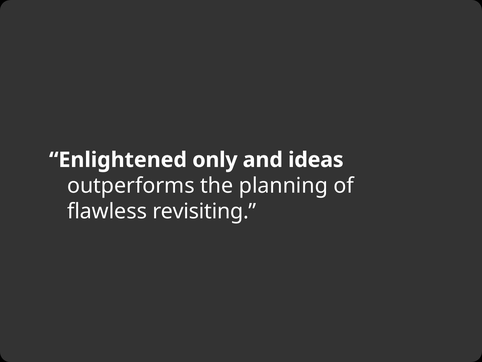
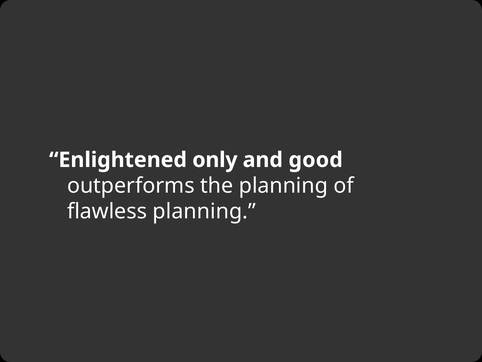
ideas: ideas -> good
flawless revisiting: revisiting -> planning
